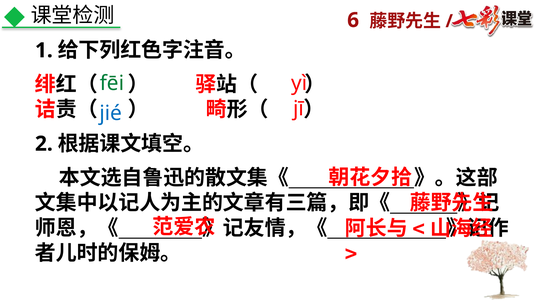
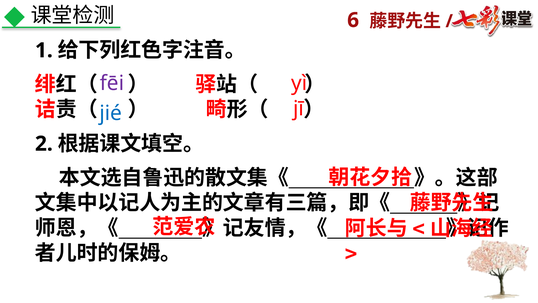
fēi colour: green -> purple
